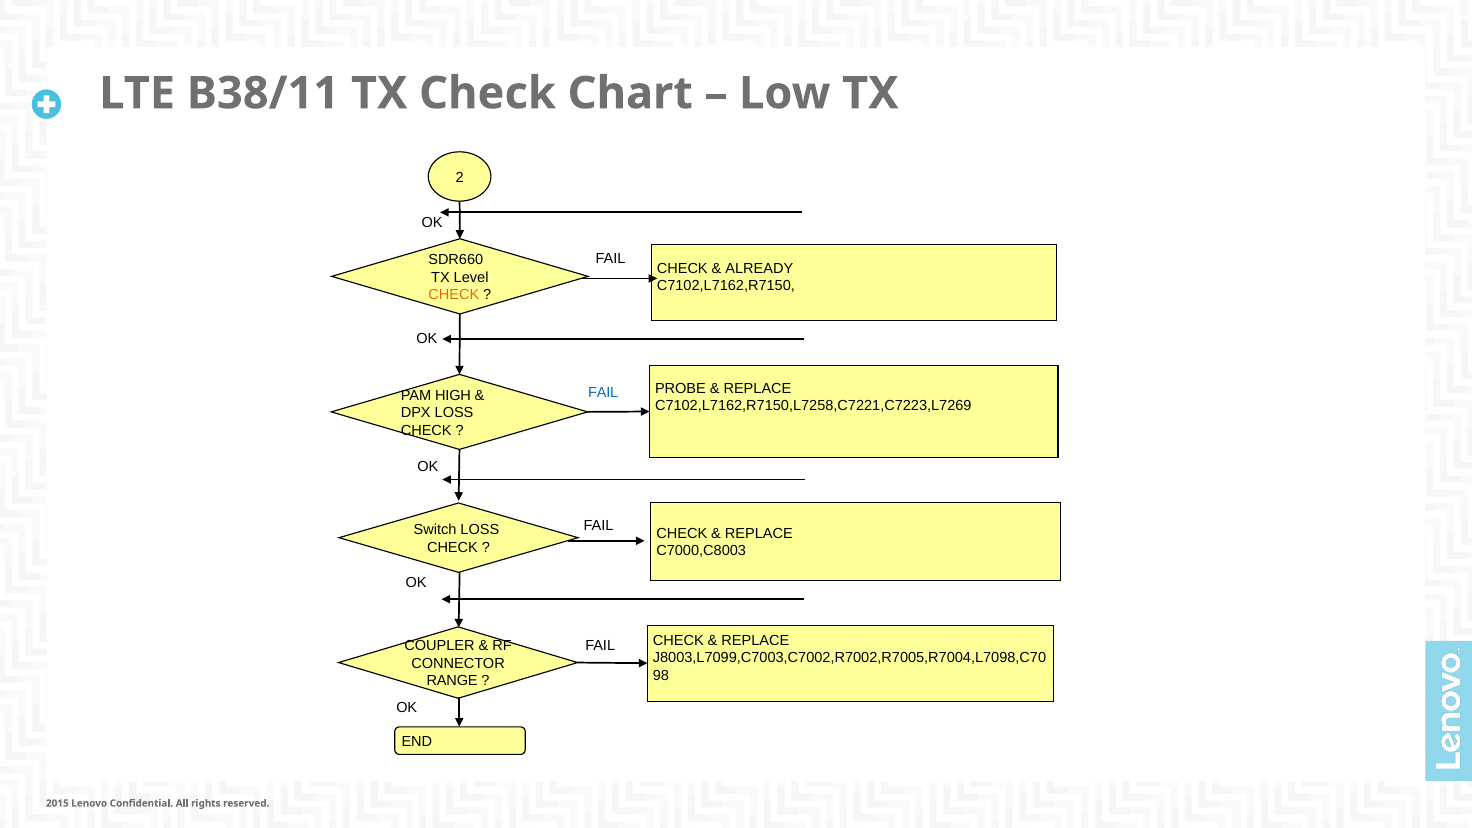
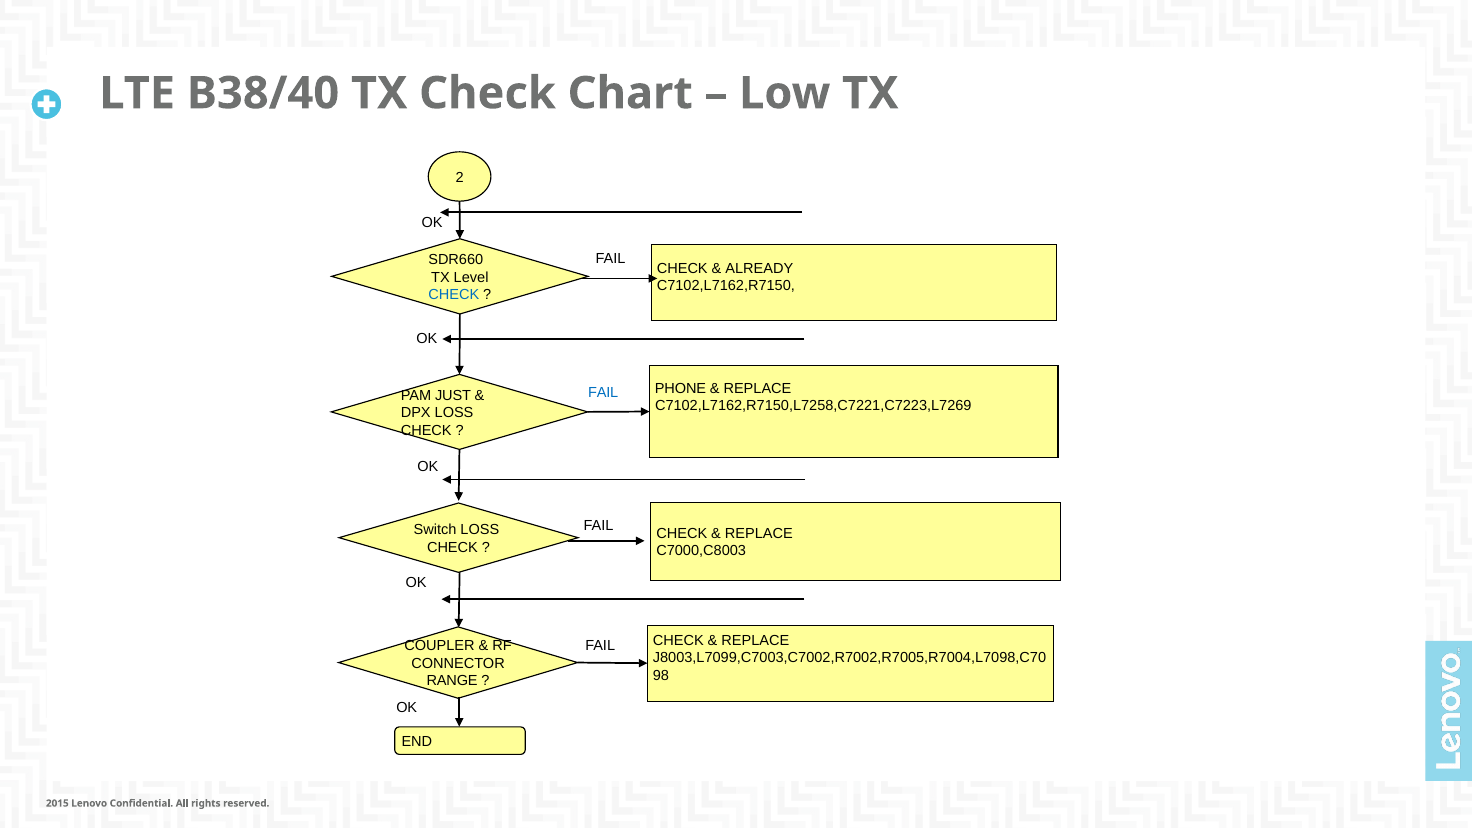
B38/11: B38/11 -> B38/40
CHECK at (454, 295) colour: orange -> blue
PROBE: PROBE -> PHONE
HIGH: HIGH -> JUST
